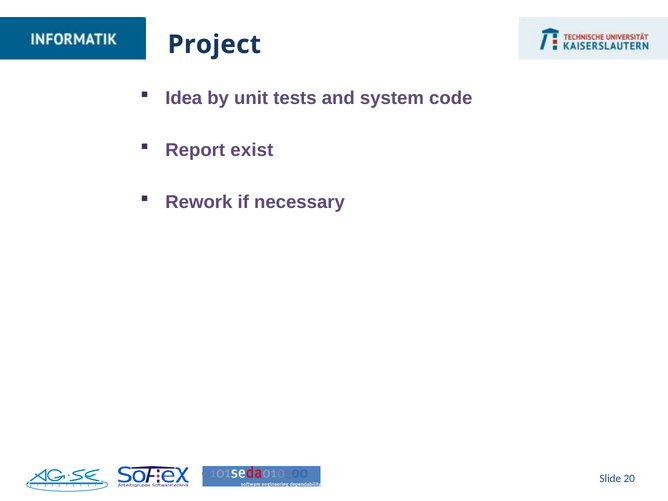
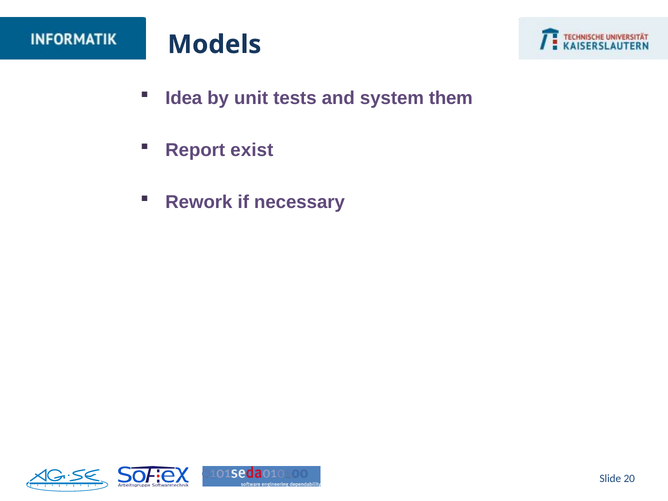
Project: Project -> Models
code: code -> them
